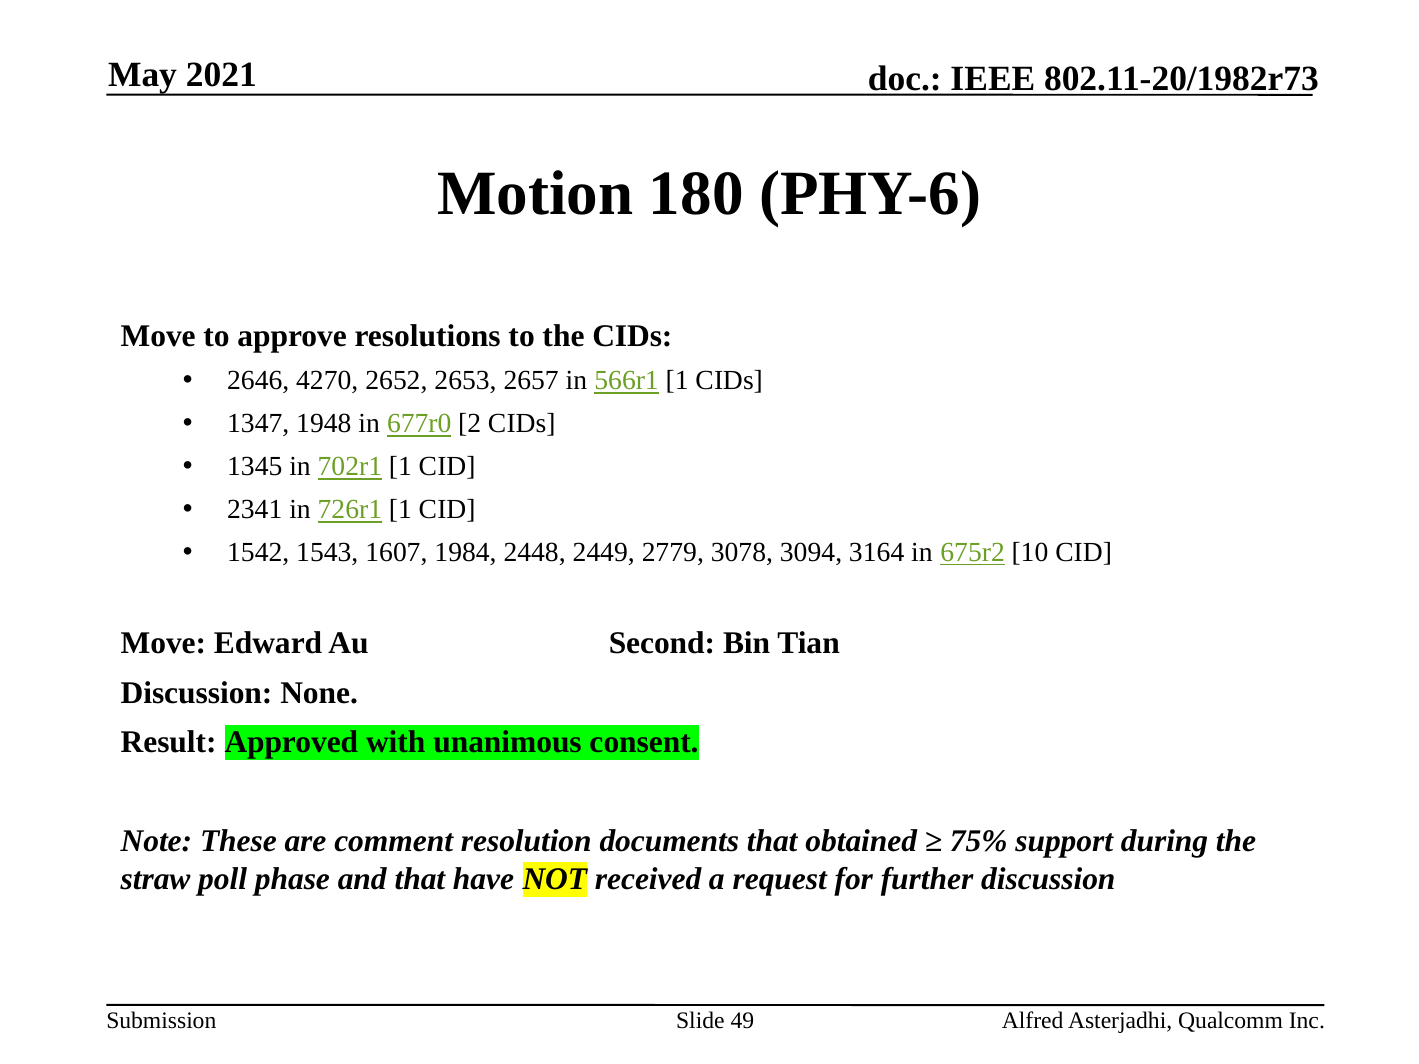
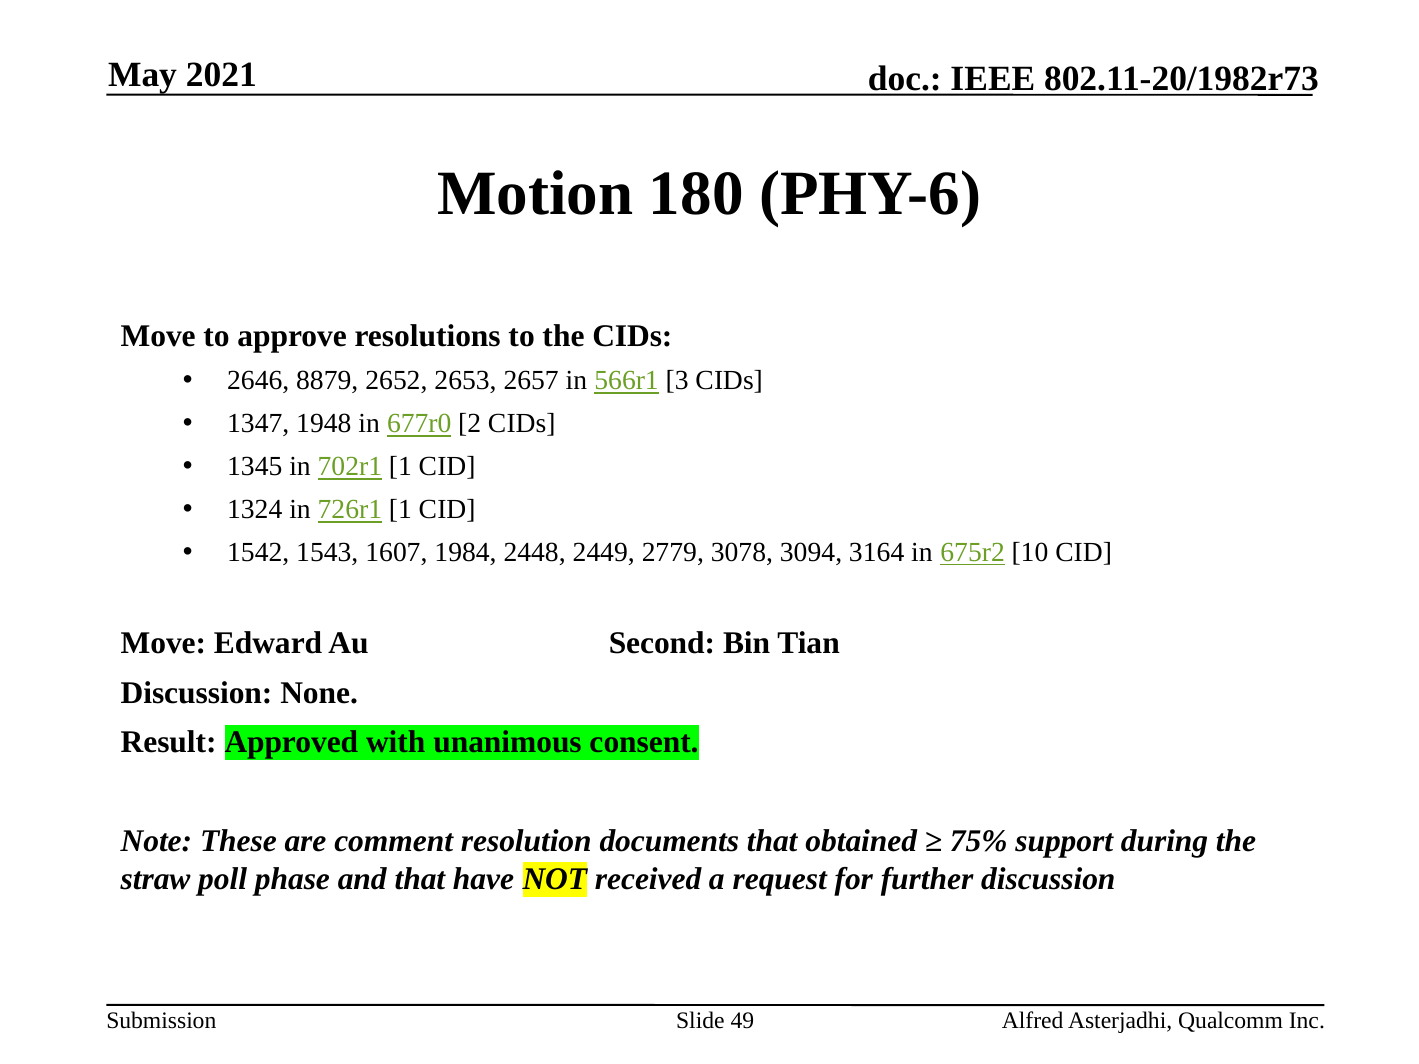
4270: 4270 -> 8879
566r1 1: 1 -> 3
2341: 2341 -> 1324
